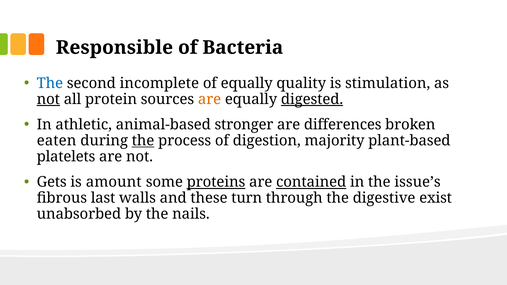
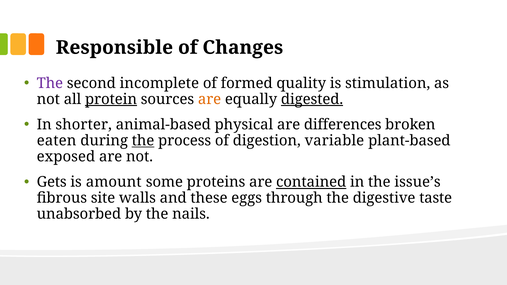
Bacteria: Bacteria -> Changes
The at (50, 83) colour: blue -> purple
of equally: equally -> formed
not at (48, 99) underline: present -> none
protein underline: none -> present
athletic: athletic -> shorter
stronger: stronger -> physical
majority: majority -> variable
platelets: platelets -> exposed
proteins underline: present -> none
last: last -> site
turn: turn -> eggs
exist: exist -> taste
